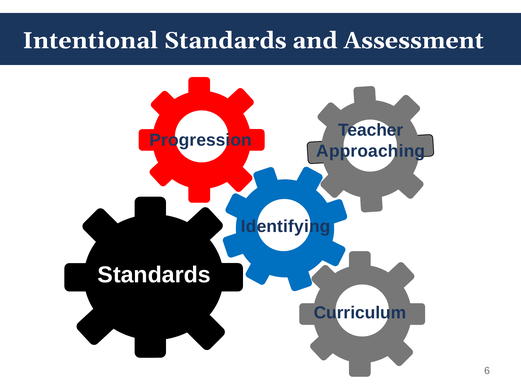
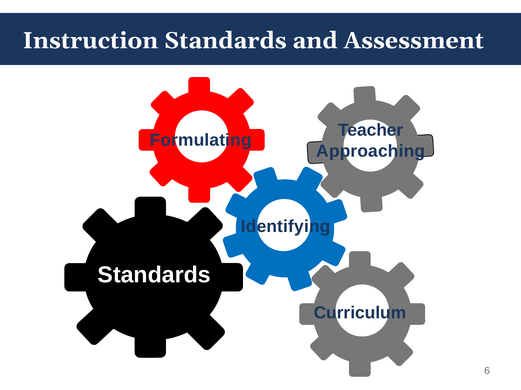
Intentional: Intentional -> Instruction
Progression: Progression -> Formulating
